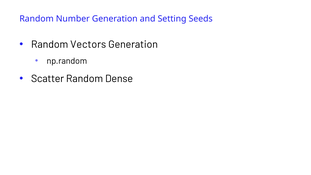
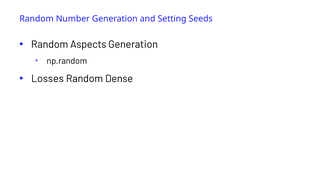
Vectors: Vectors -> Aspects
Scatter: Scatter -> Losses
